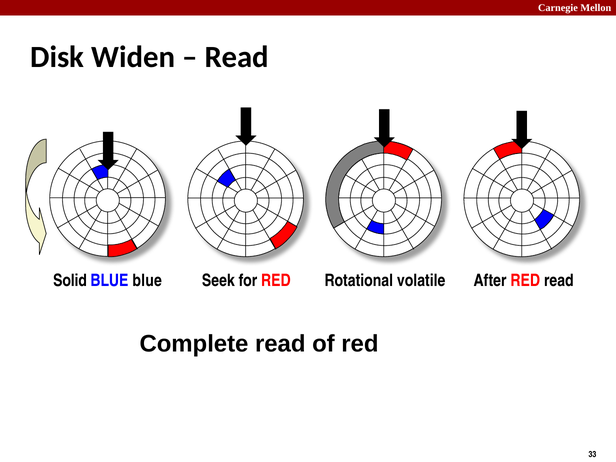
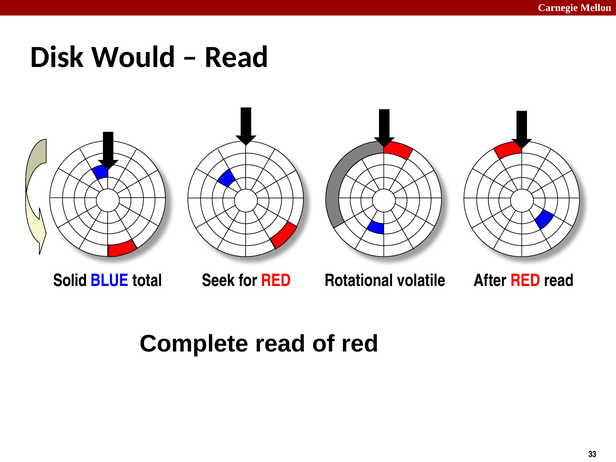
Widen: Widen -> Would
BLUE blue: blue -> total
